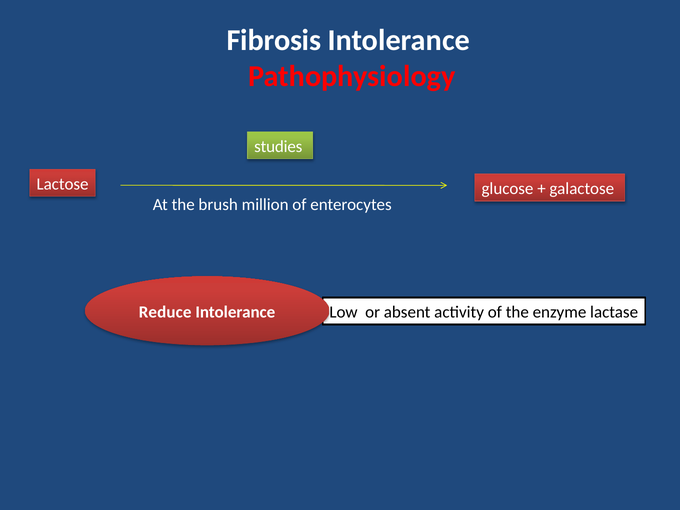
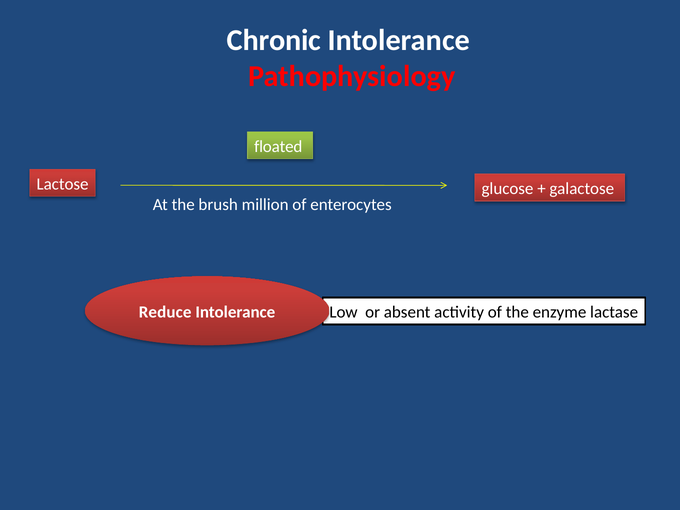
Fibrosis: Fibrosis -> Chronic
studies: studies -> floated
